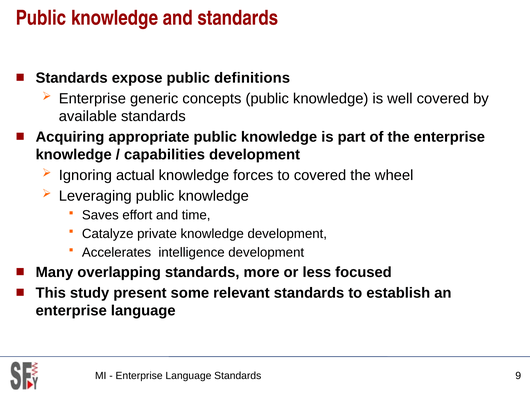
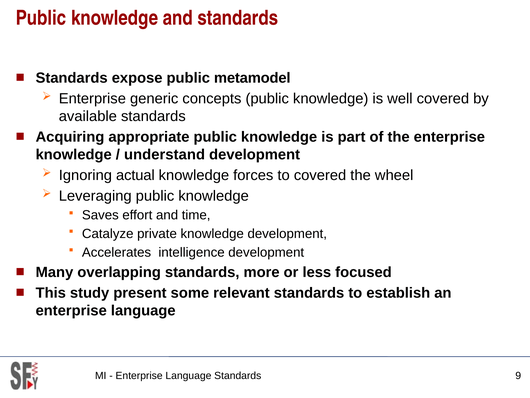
definitions: definitions -> metamodel
capabilities: capabilities -> understand
